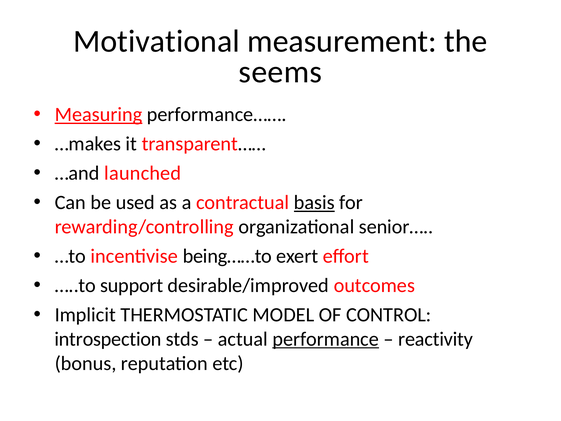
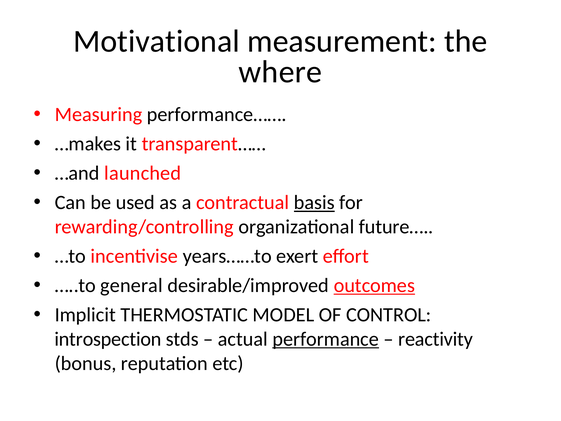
seems: seems -> where
Measuring underline: present -> none
senior…: senior… -> future…
being……to: being……to -> years……to
support: support -> general
outcomes underline: none -> present
